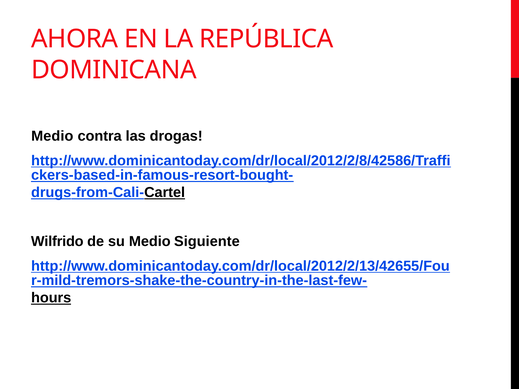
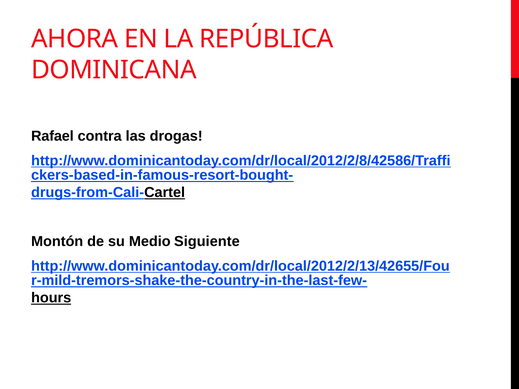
Medio at (52, 136): Medio -> Rafael
Wilfrido: Wilfrido -> Montón
